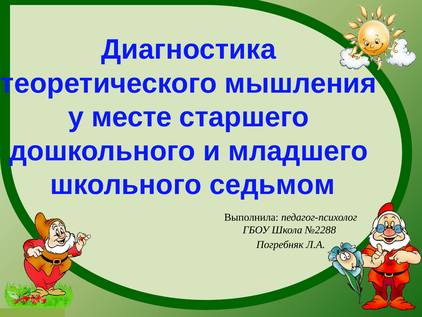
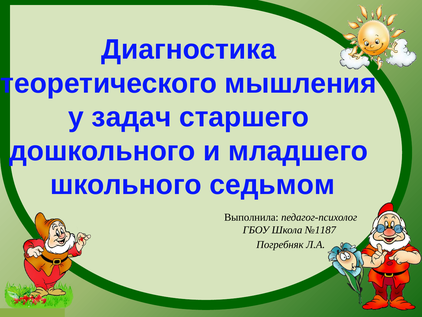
месте: месте -> задач
№2288: №2288 -> №1187
